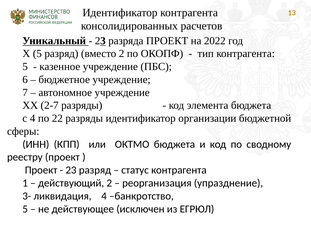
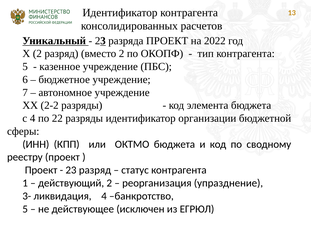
Х 5: 5 -> 2
2-7: 2-7 -> 2-2
